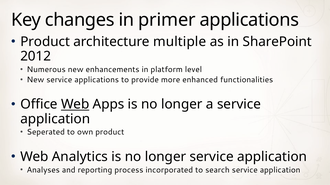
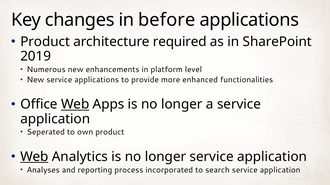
primer: primer -> before
multiple: multiple -> required
2012: 2012 -> 2019
Web at (34, 157) underline: none -> present
